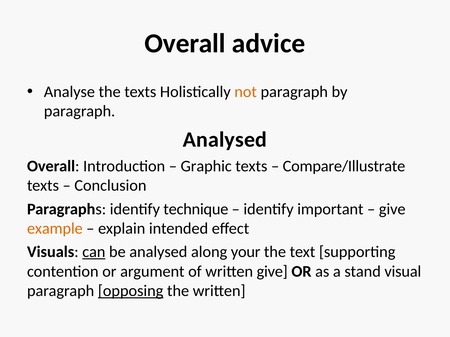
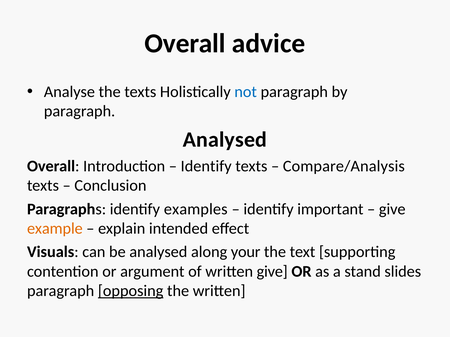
not colour: orange -> blue
Graphic at (206, 166): Graphic -> Identify
Compare/Illustrate: Compare/Illustrate -> Compare/Analysis
technique: technique -> examples
can underline: present -> none
visual: visual -> slides
